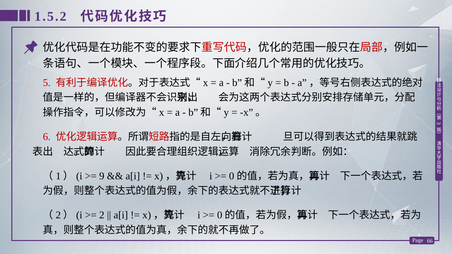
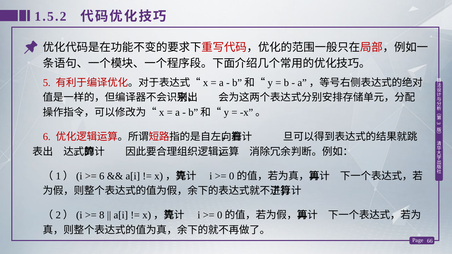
9 at (102, 176): 9 -> 6
2: 2 -> 8
